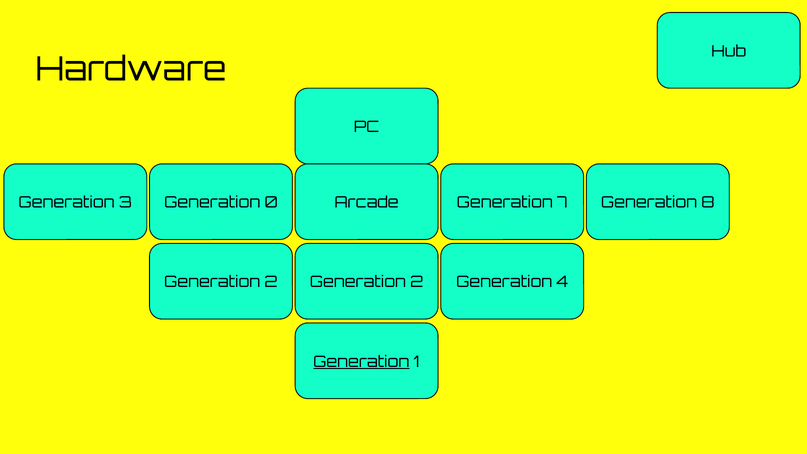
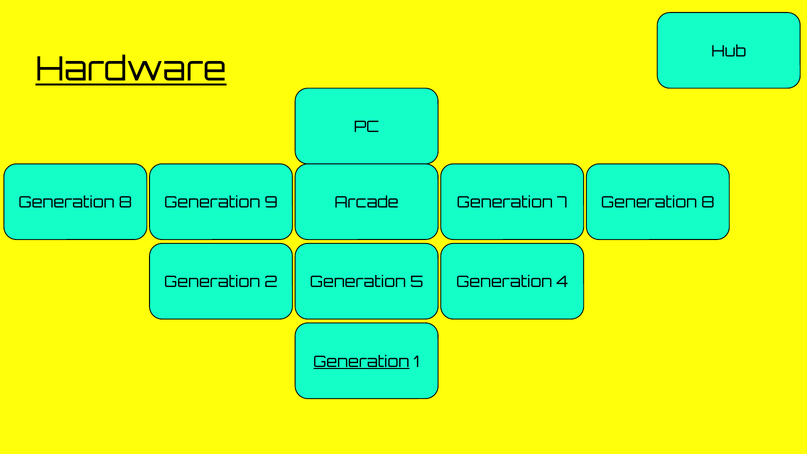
Hardware underline: none -> present
3 at (125, 203): 3 -> 8
0: 0 -> 9
2 at (417, 282): 2 -> 5
